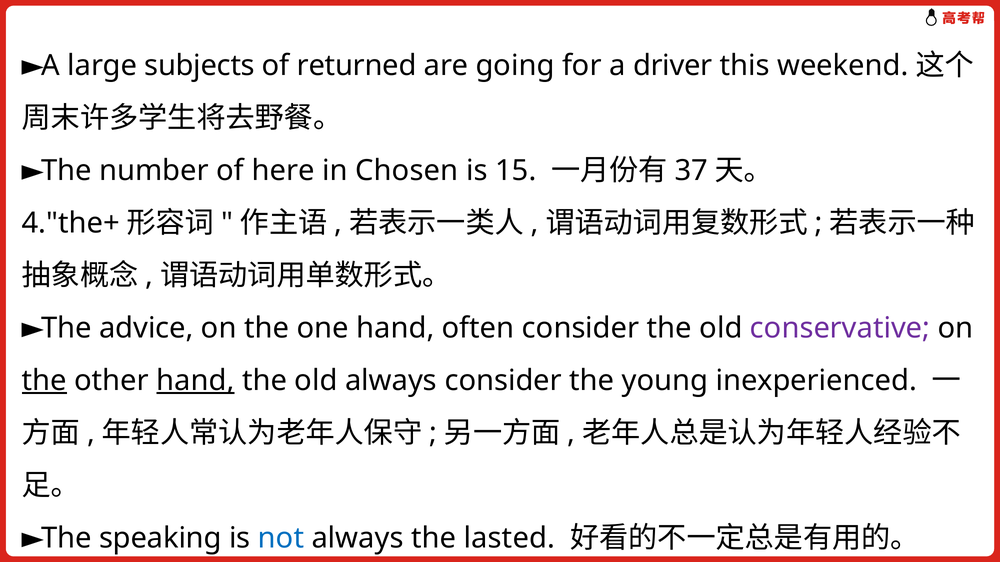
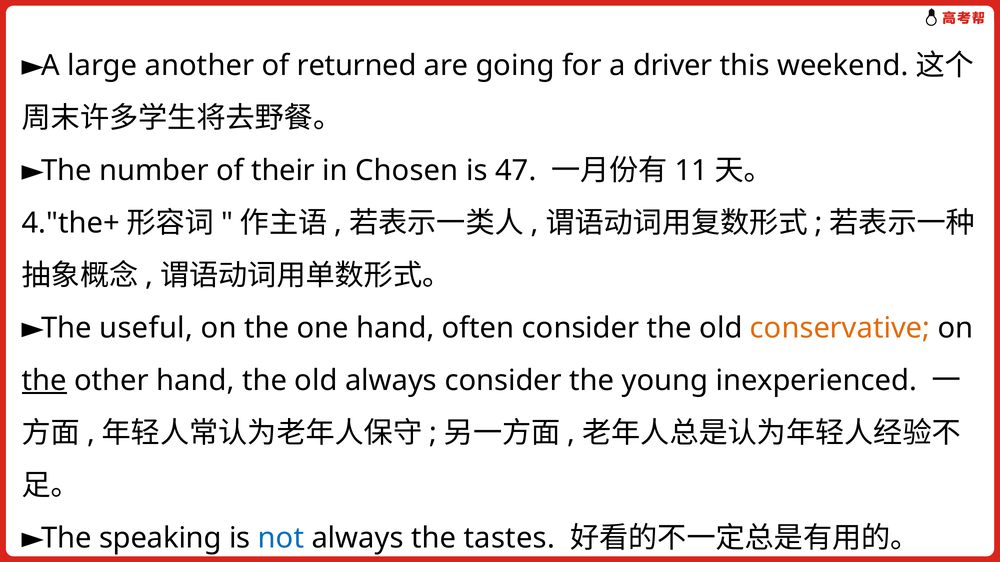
subjects: subjects -> another
here: here -> their
15: 15 -> 47
37: 37 -> 11
advice: advice -> useful
conservative colour: purple -> orange
hand at (195, 381) underline: present -> none
lasted: lasted -> tastes
